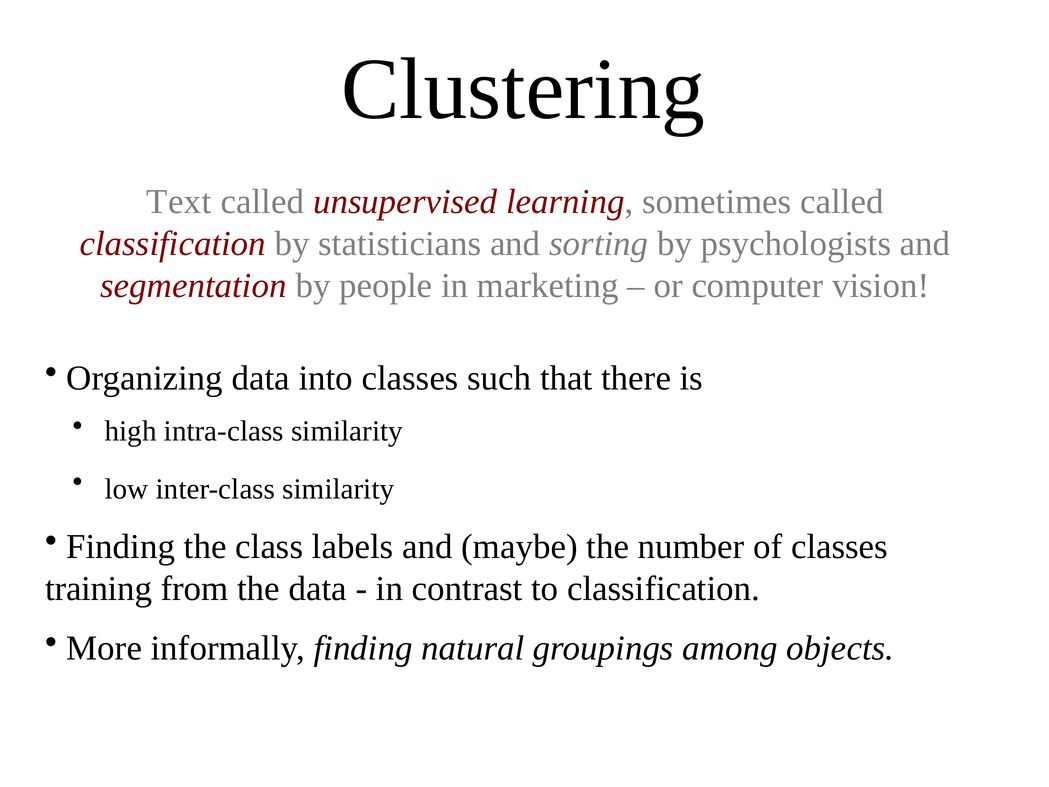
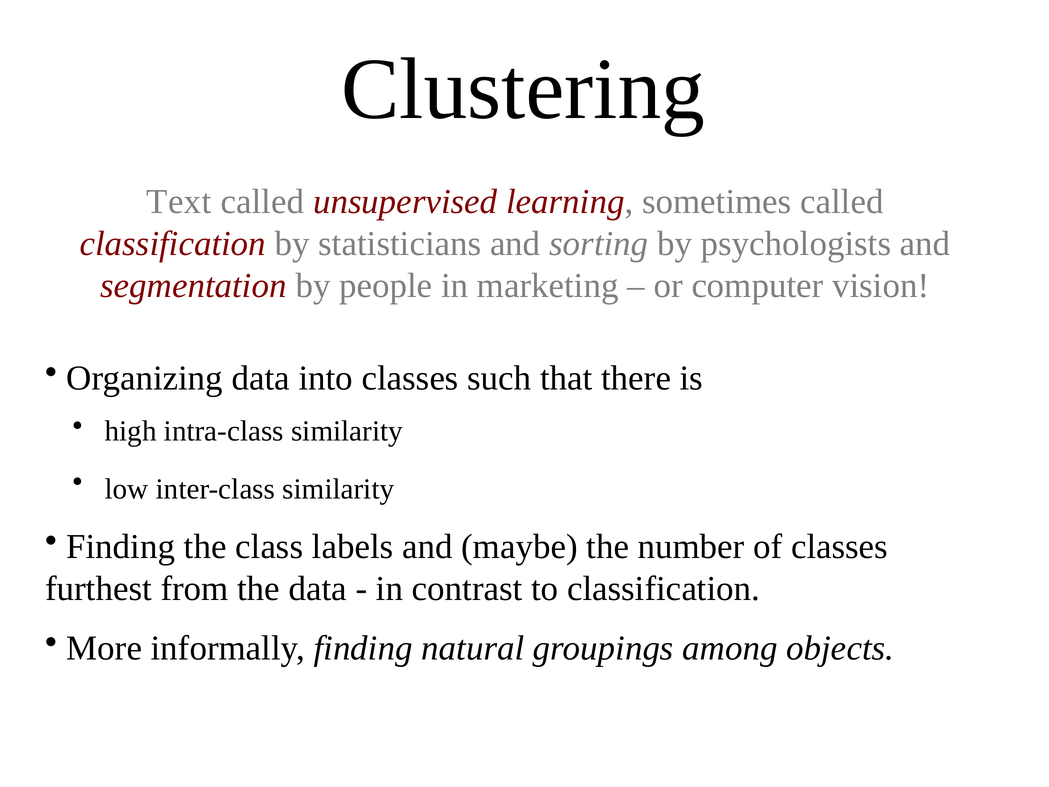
training: training -> furthest
